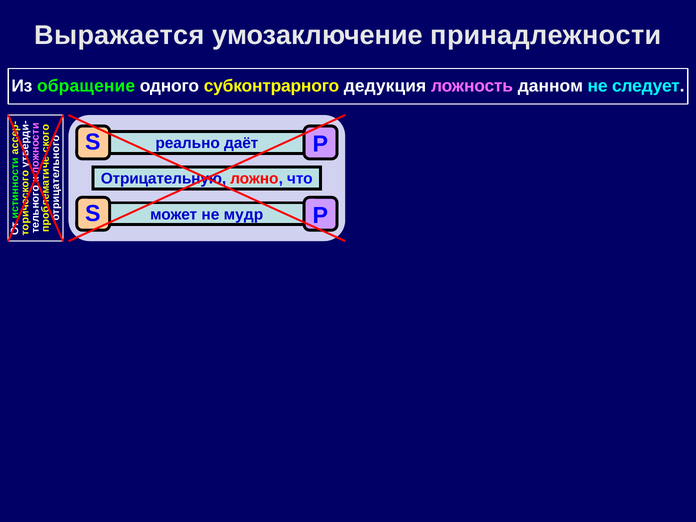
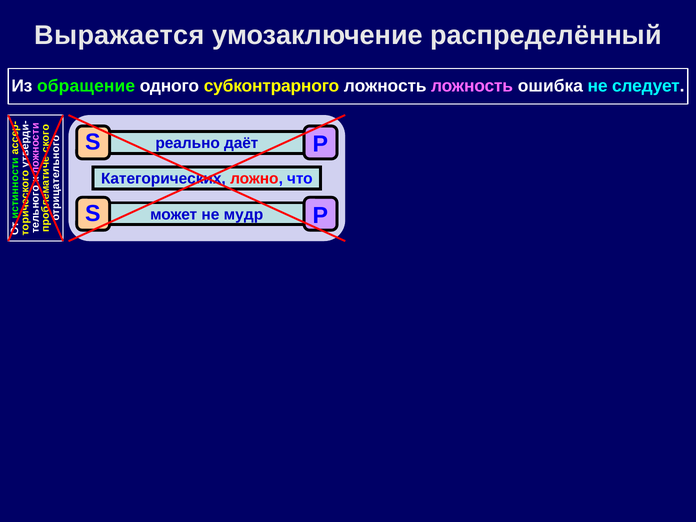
принадлежности: принадлежности -> распределённый
субконтрарного дедукция: дедукция -> ложность
данном: данном -> ошибка
Отрицательную: Отрицательную -> Категорических
